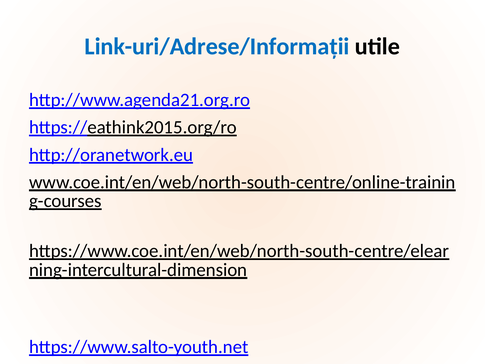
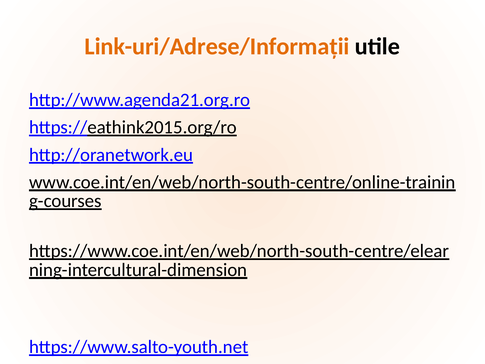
Link-uri/Adrese/Informații colour: blue -> orange
